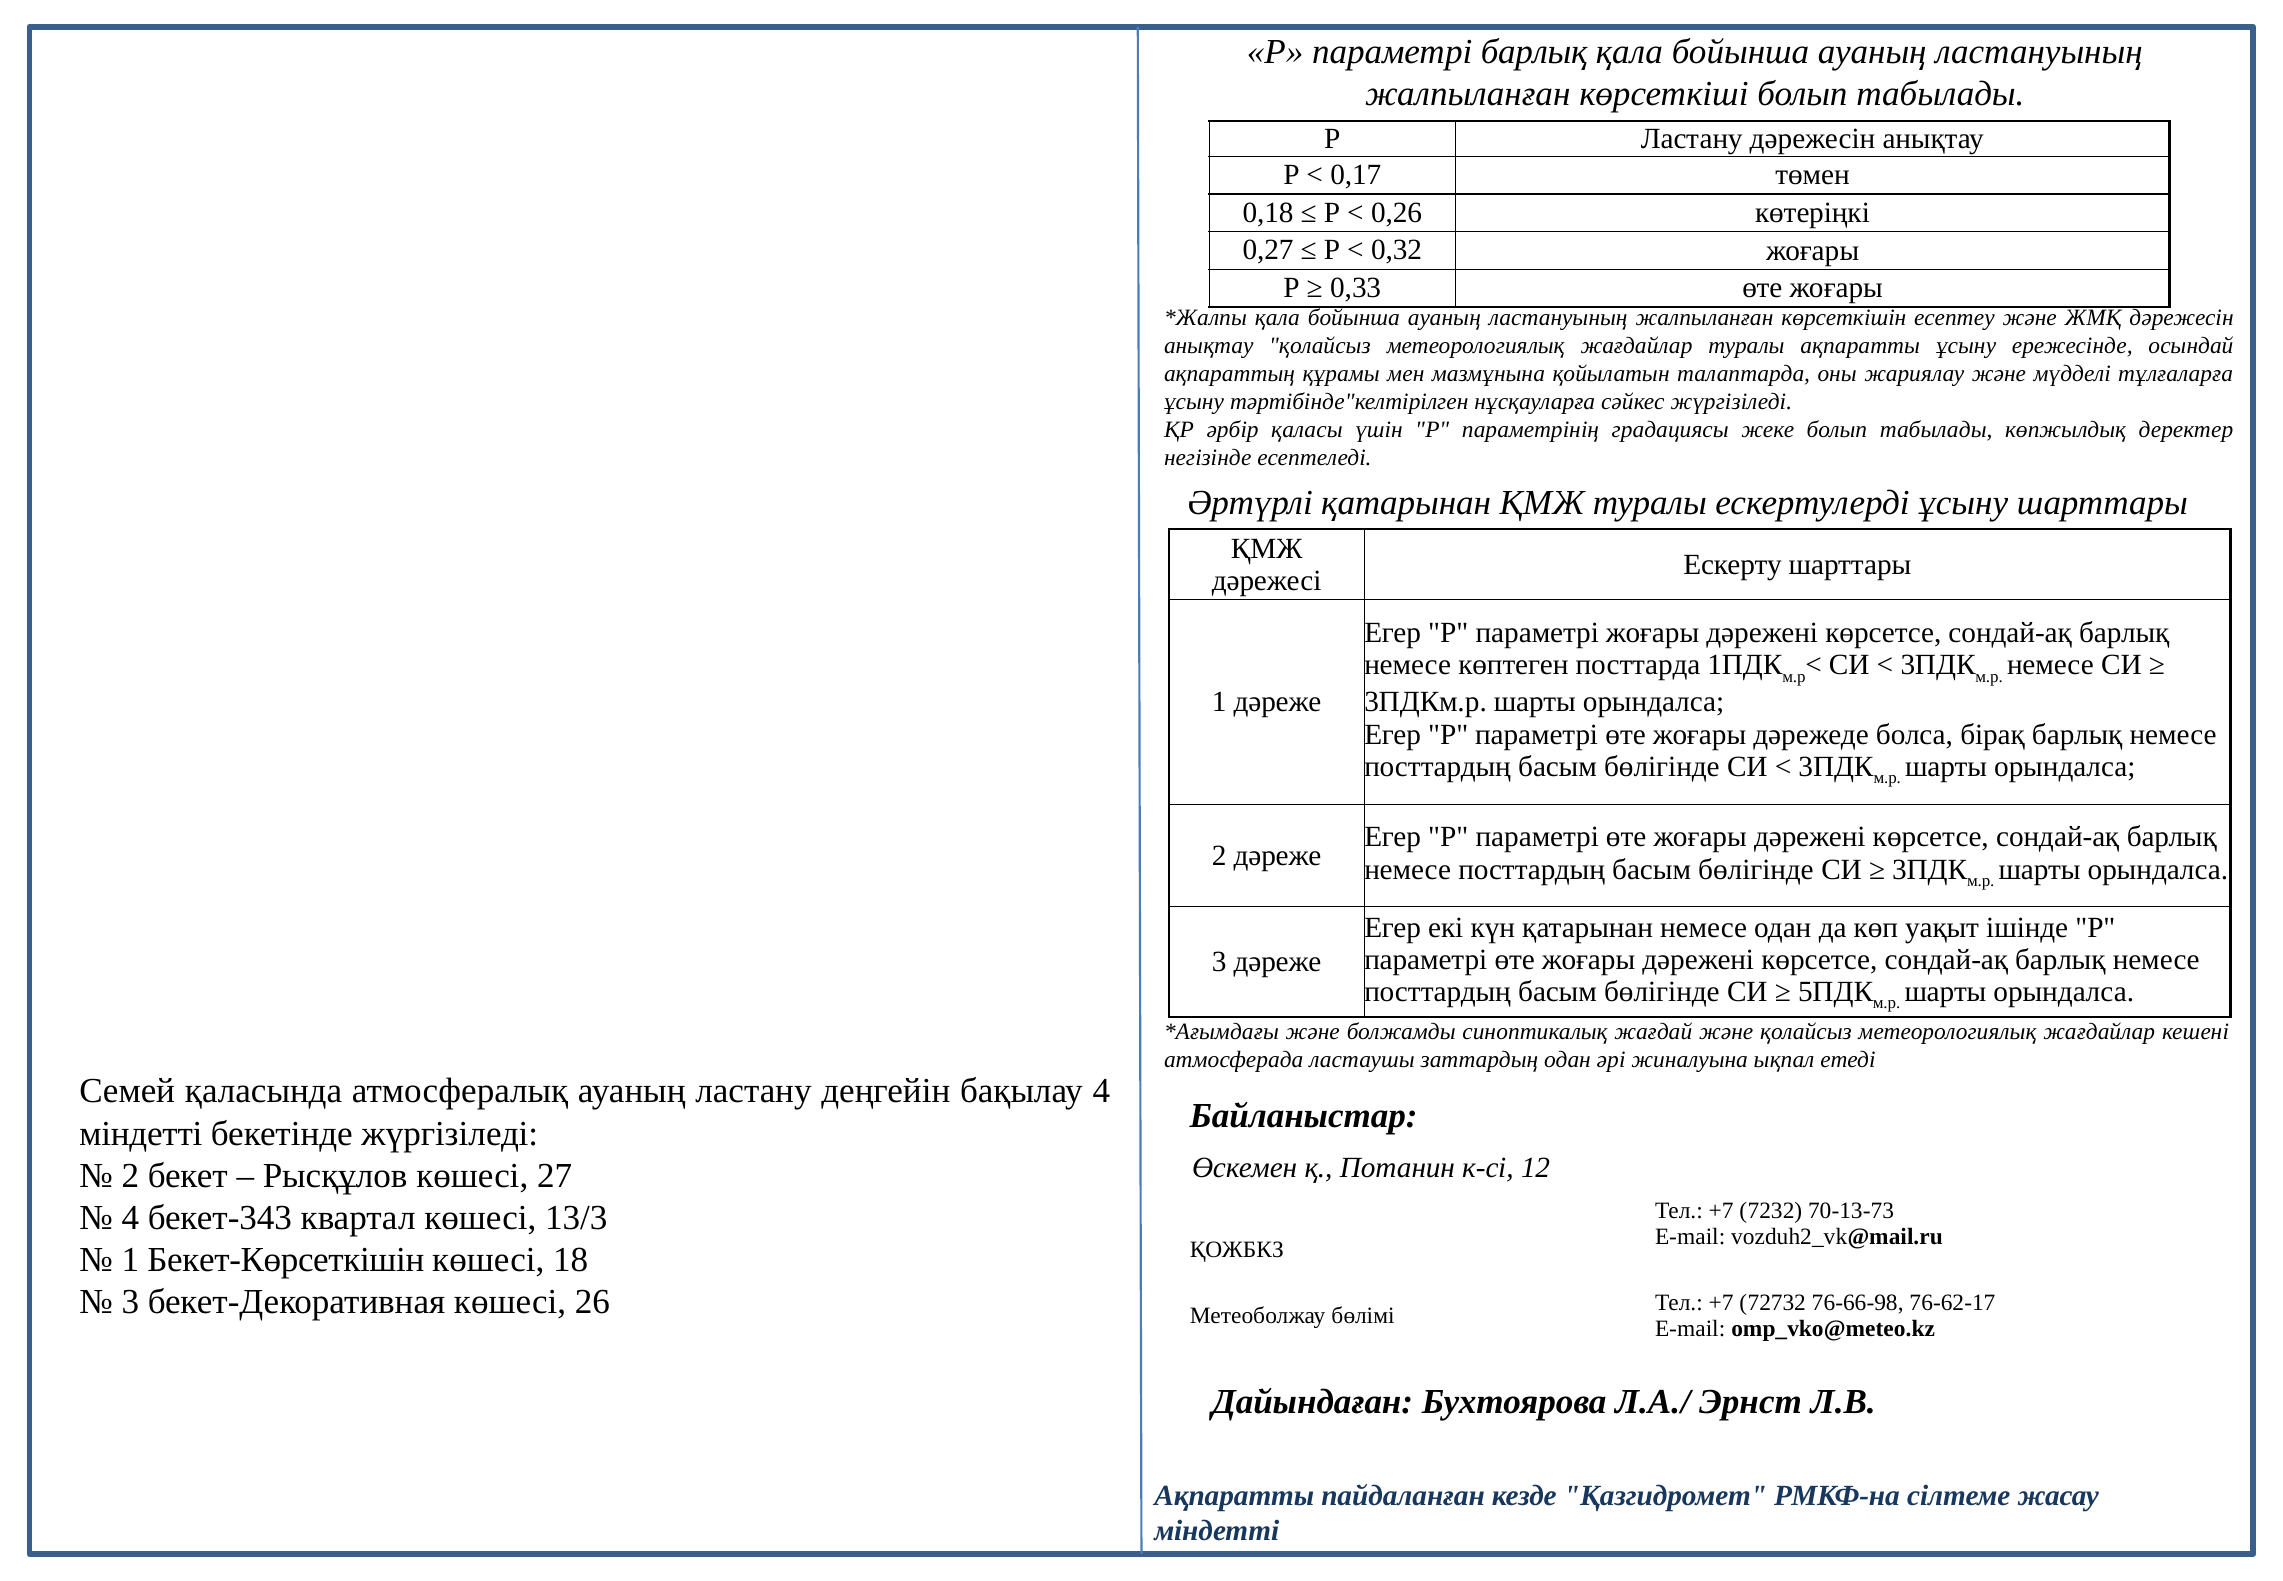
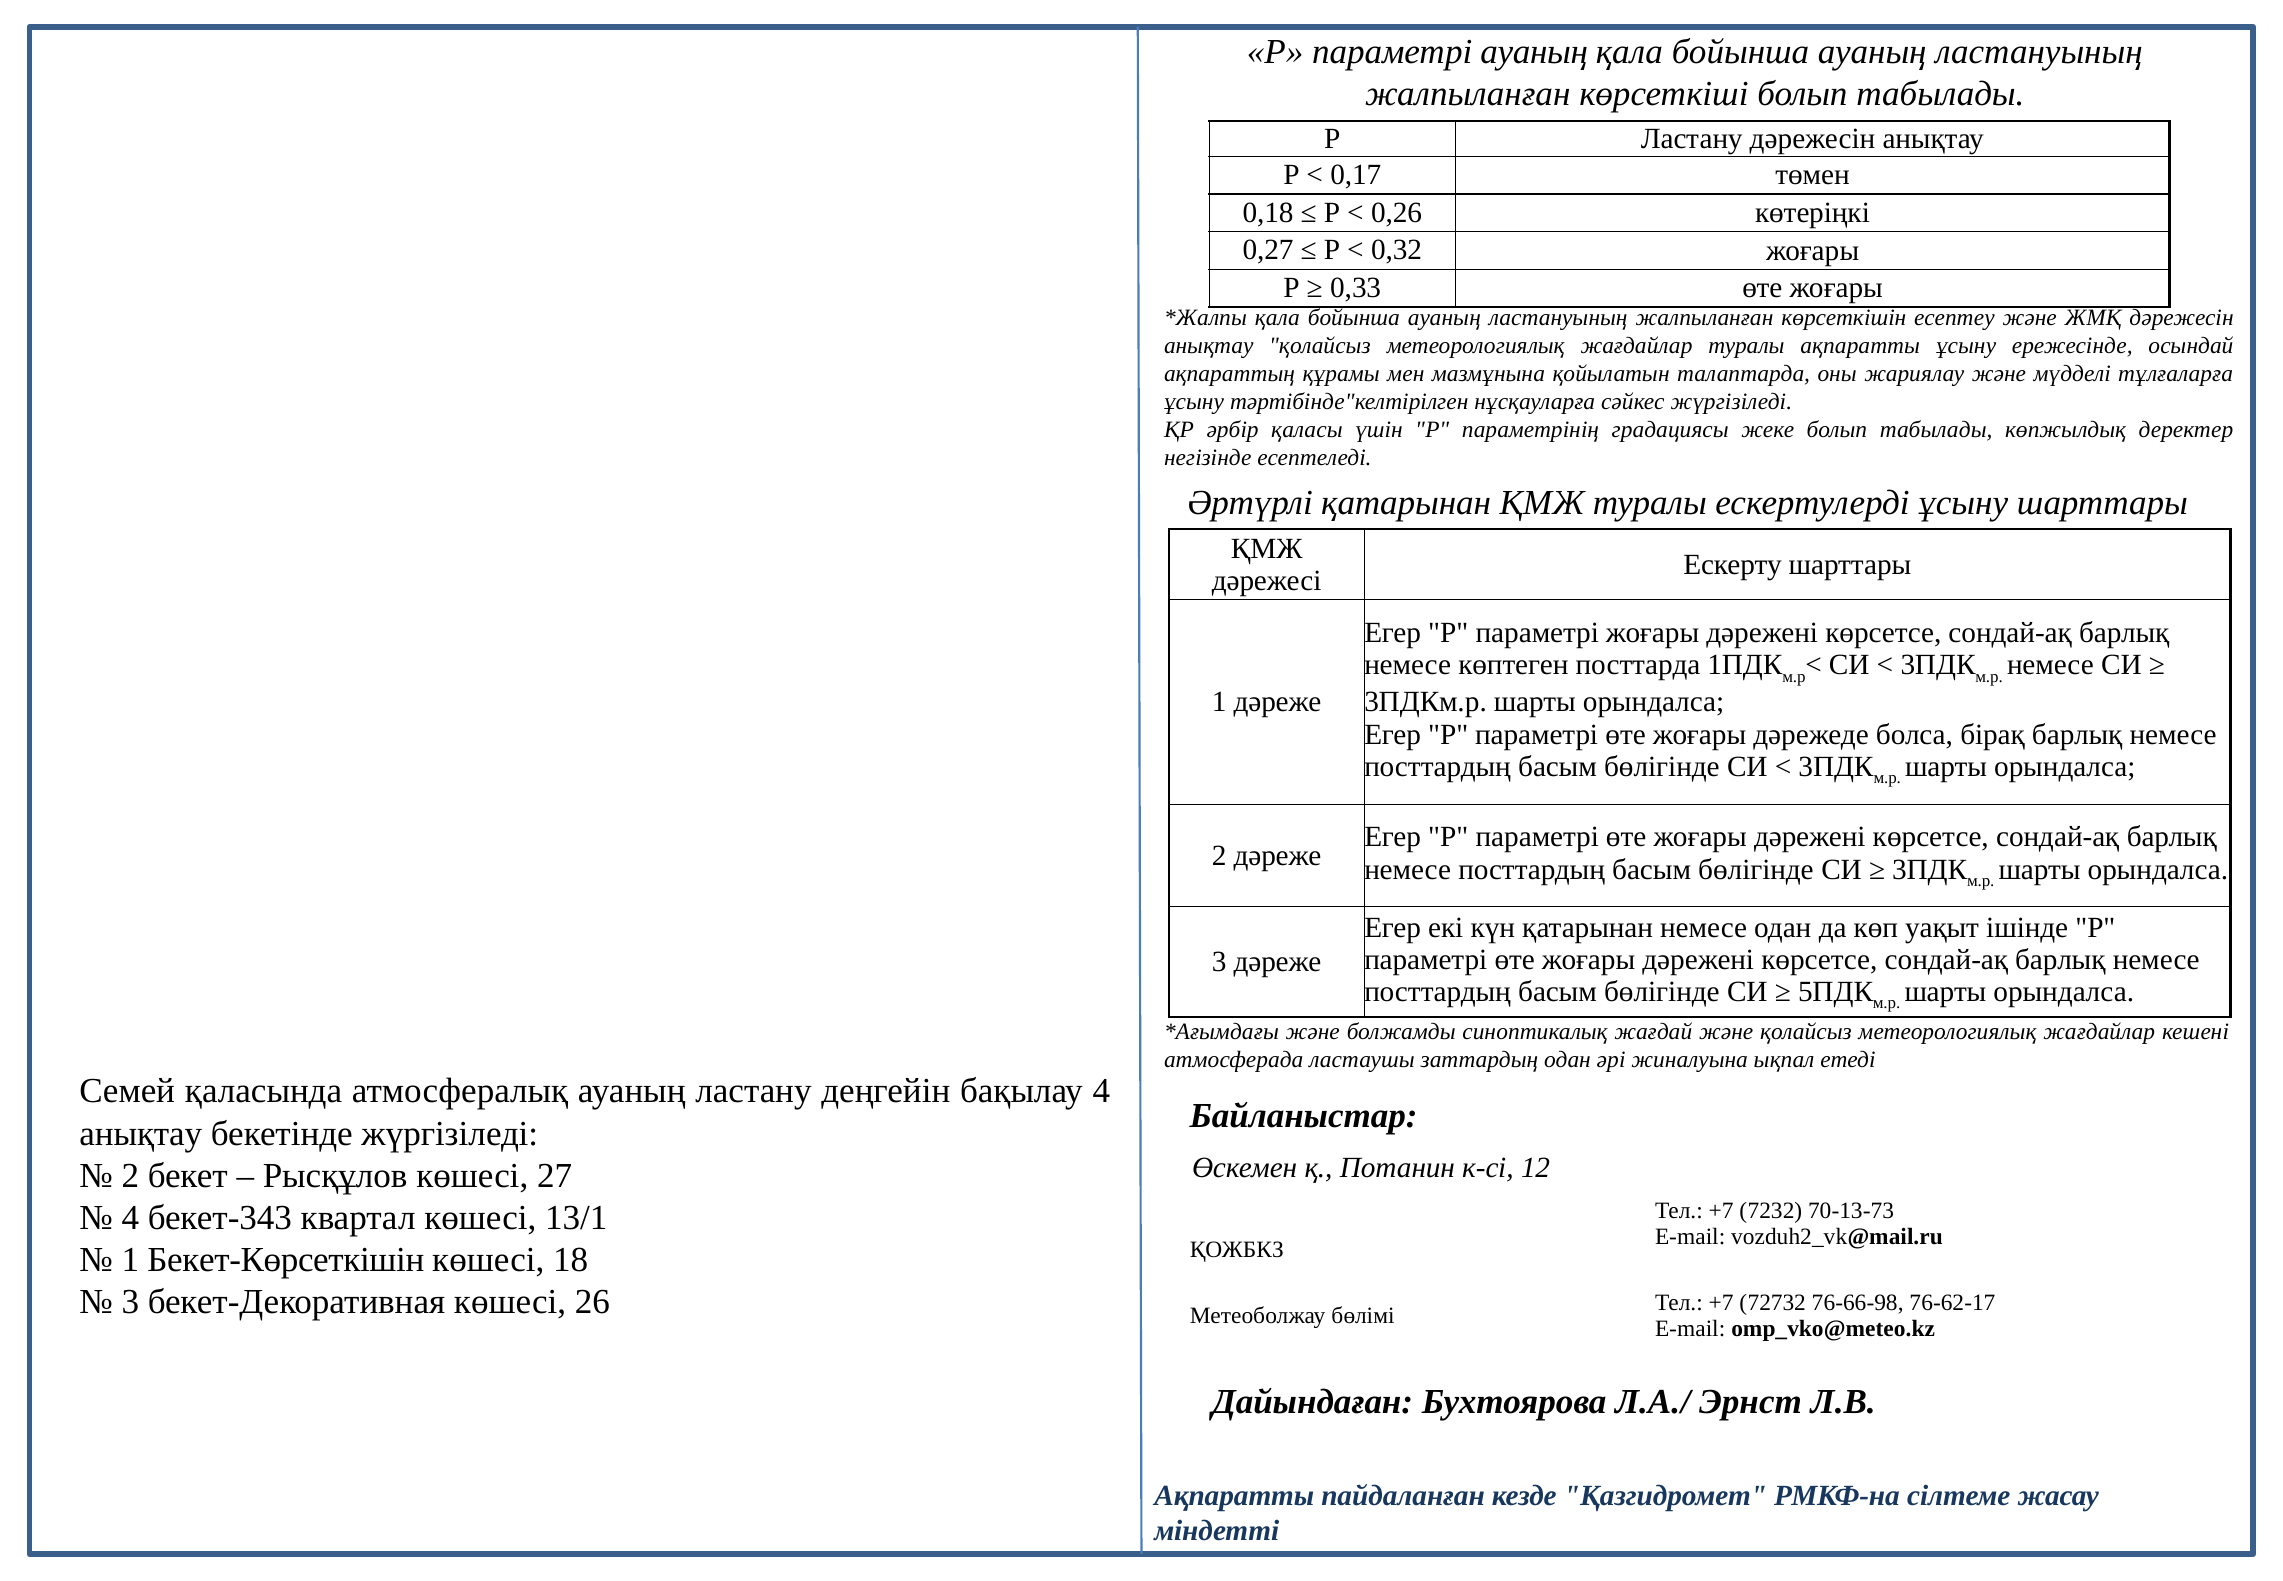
параметрі барлық: барлық -> ауаның
міндетті at (141, 1133): міндетті -> анықтау
13/3: 13/3 -> 13/1
